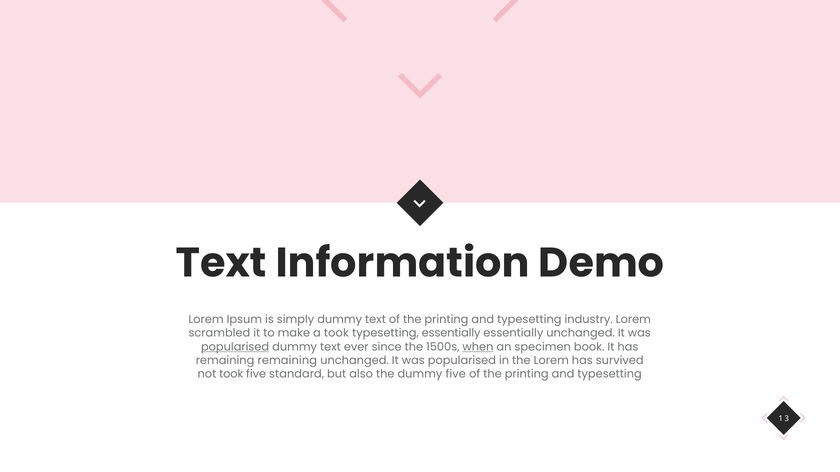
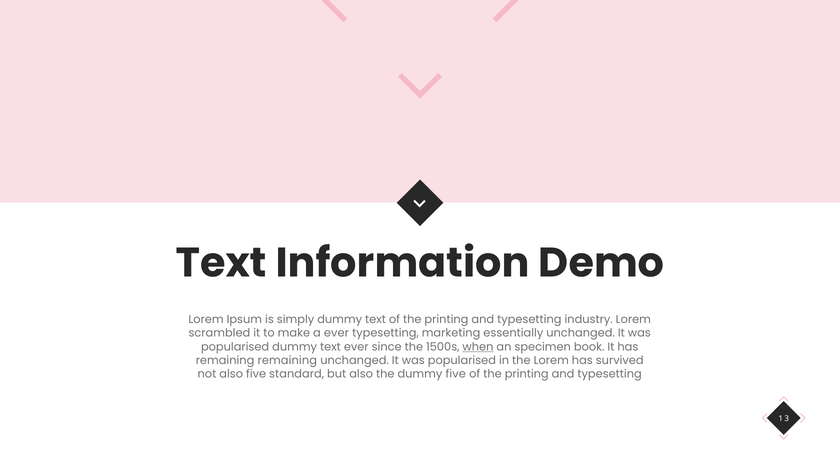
a took: took -> ever
typesetting essentially: essentially -> marketing
popularised at (235, 347) underline: present -> none
not took: took -> also
